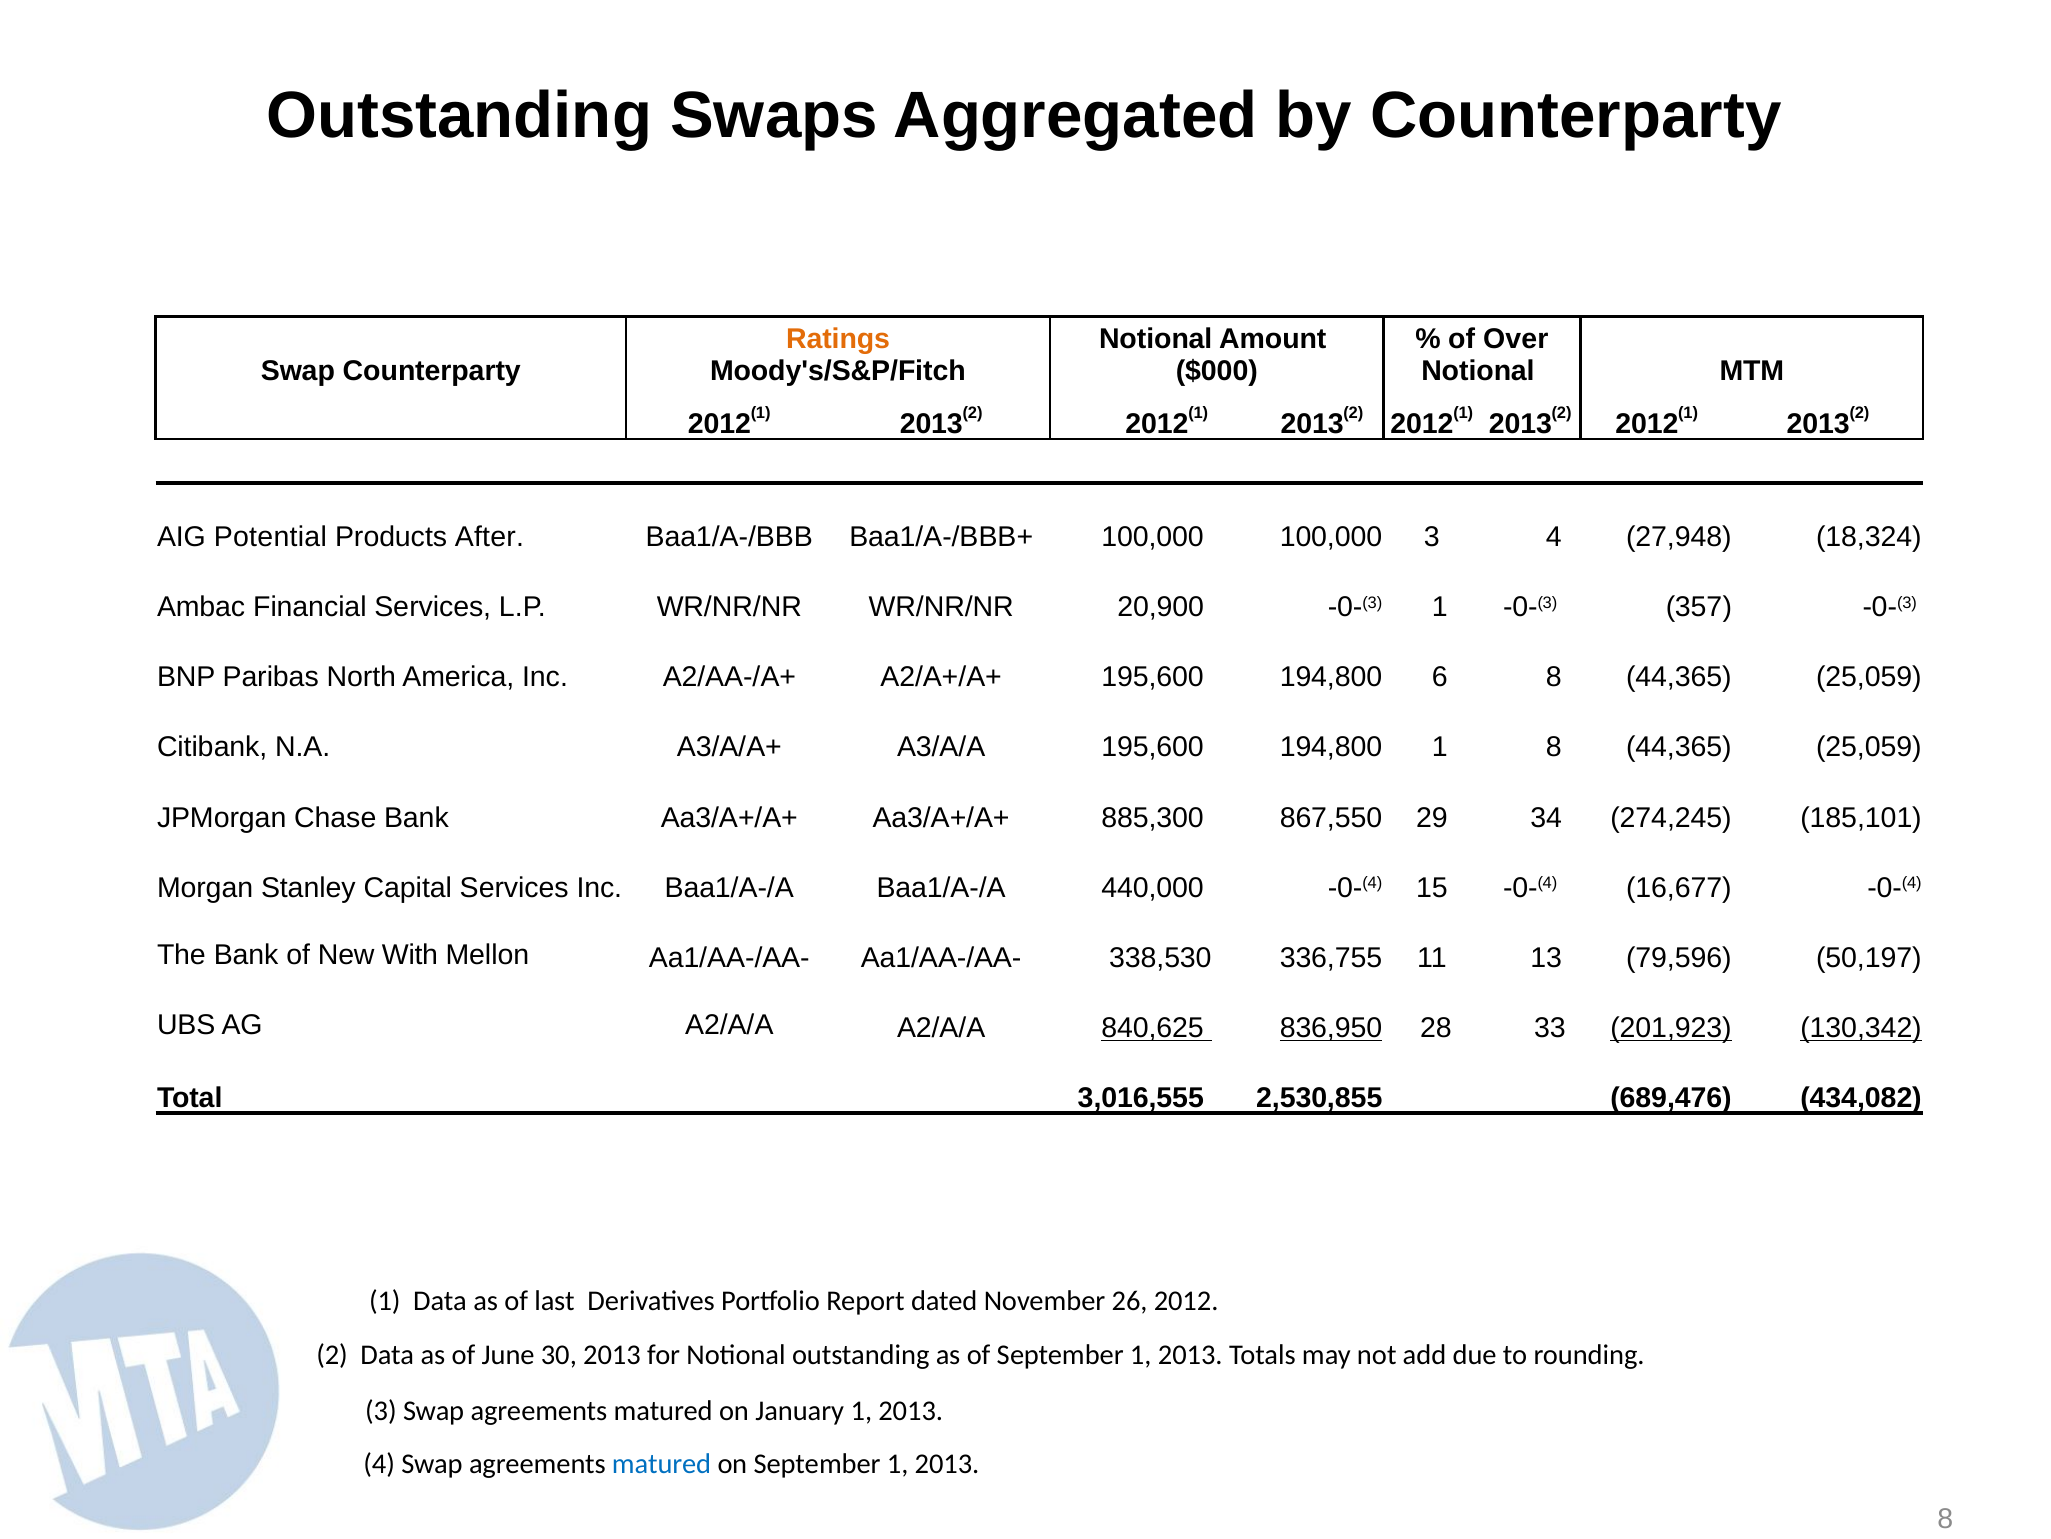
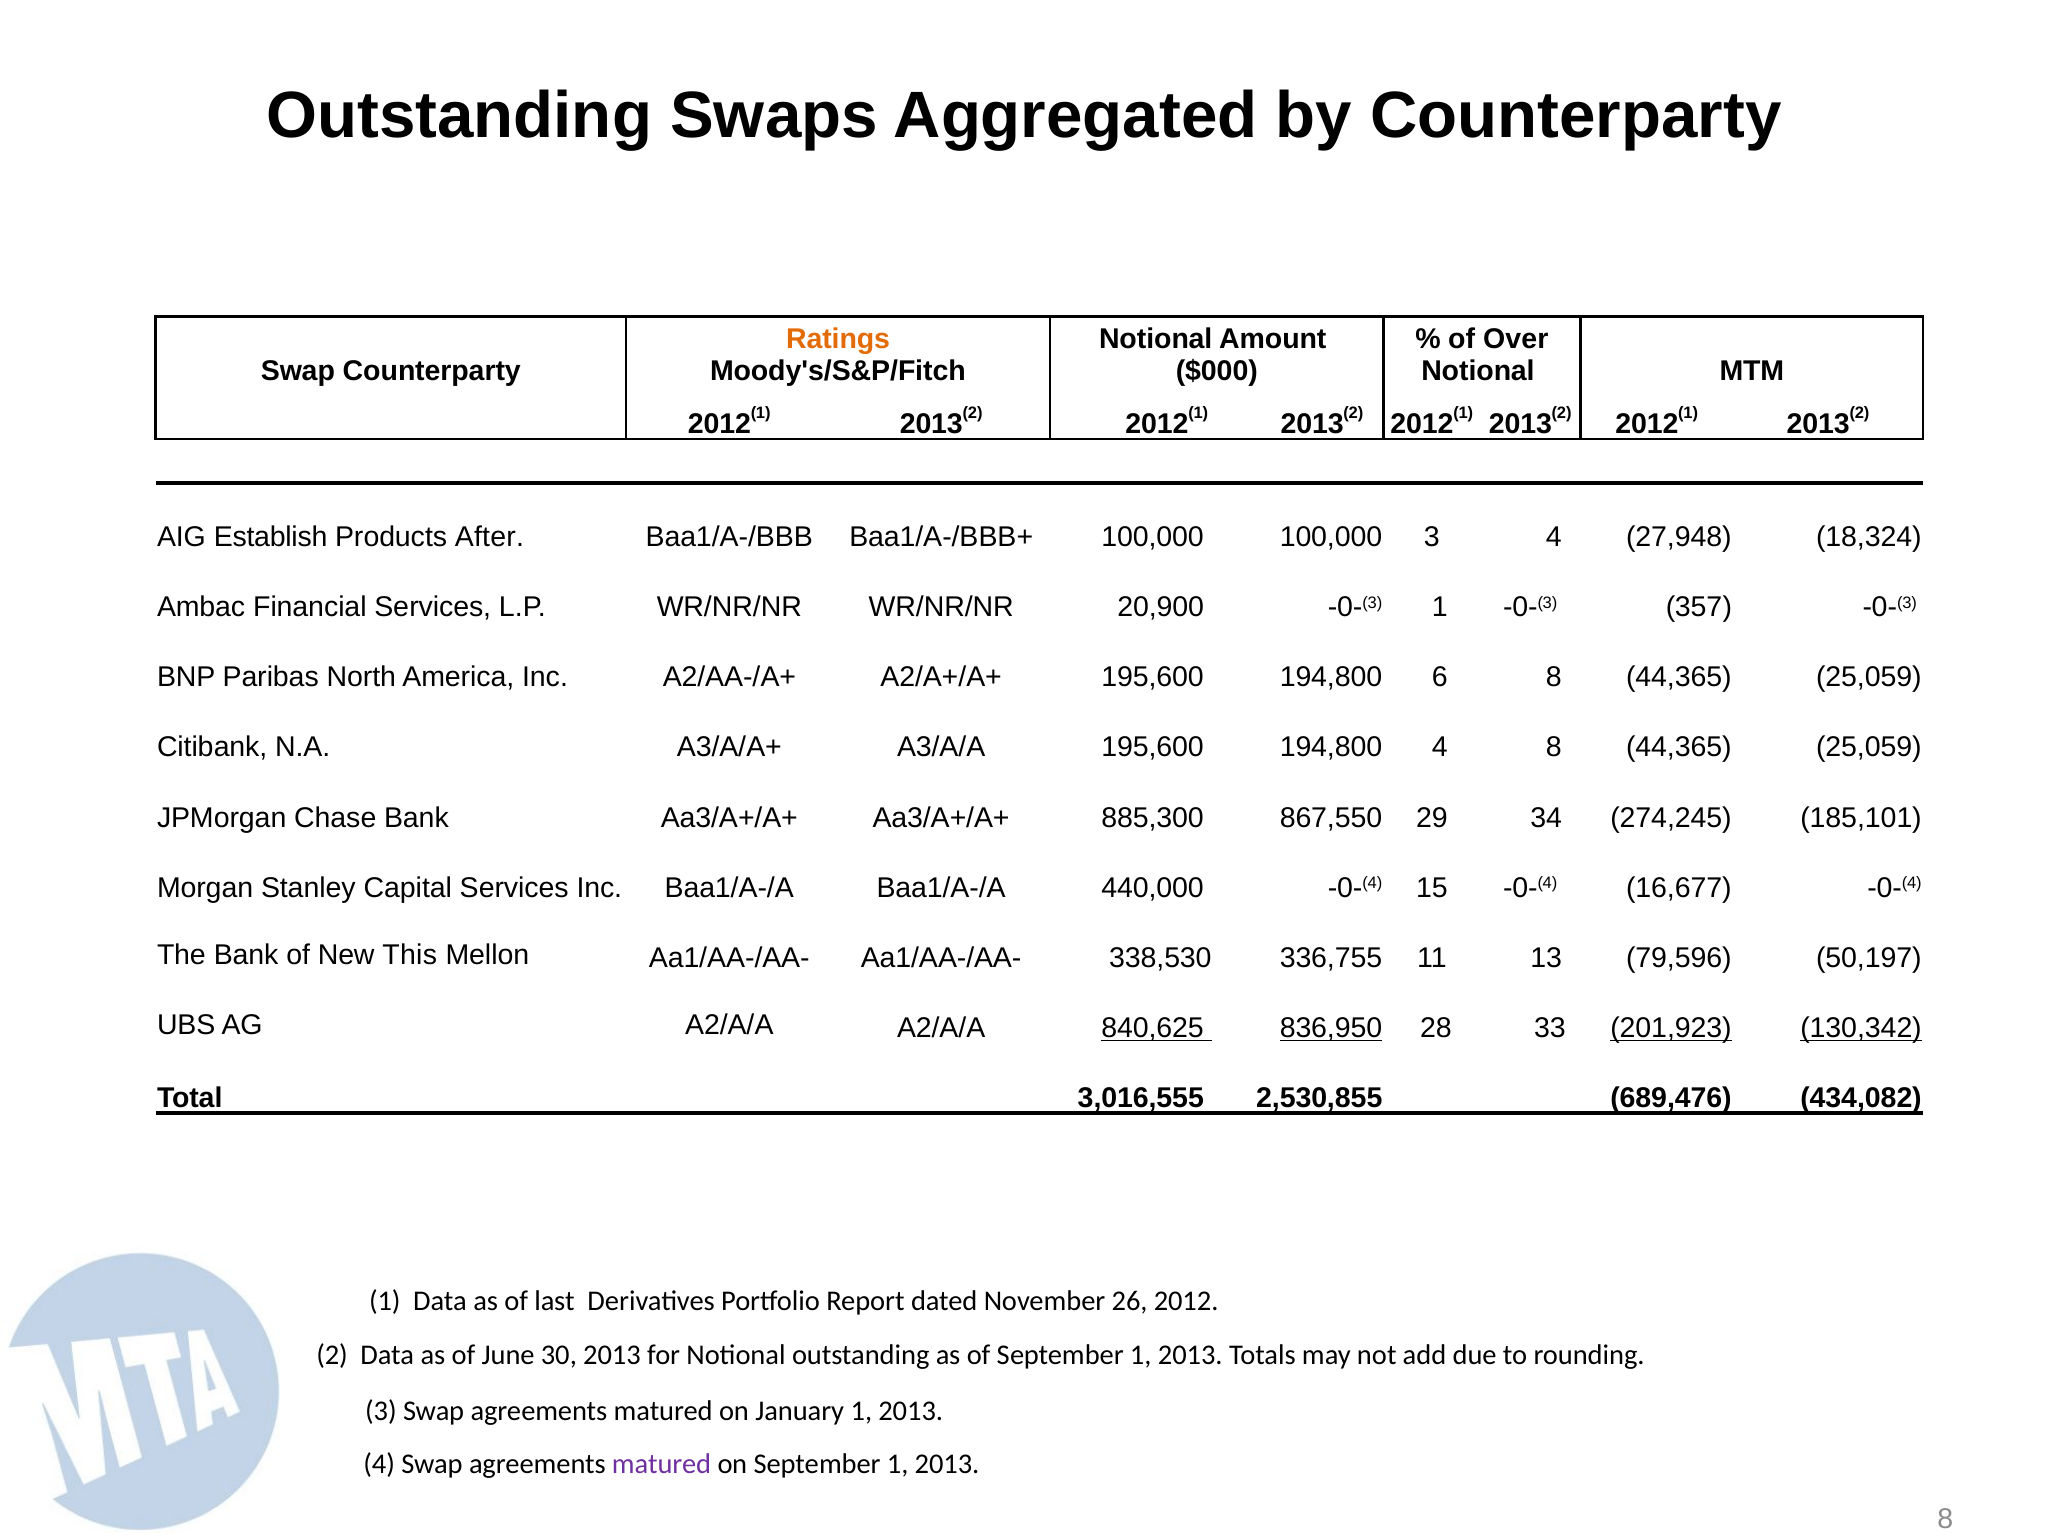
Potential: Potential -> Establish
194,800 1: 1 -> 4
With: With -> This
matured at (662, 1463) colour: blue -> purple
